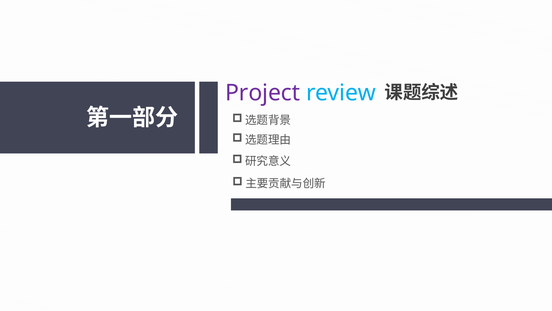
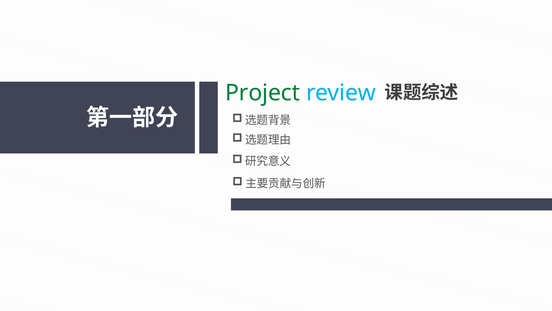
Project colour: purple -> green
